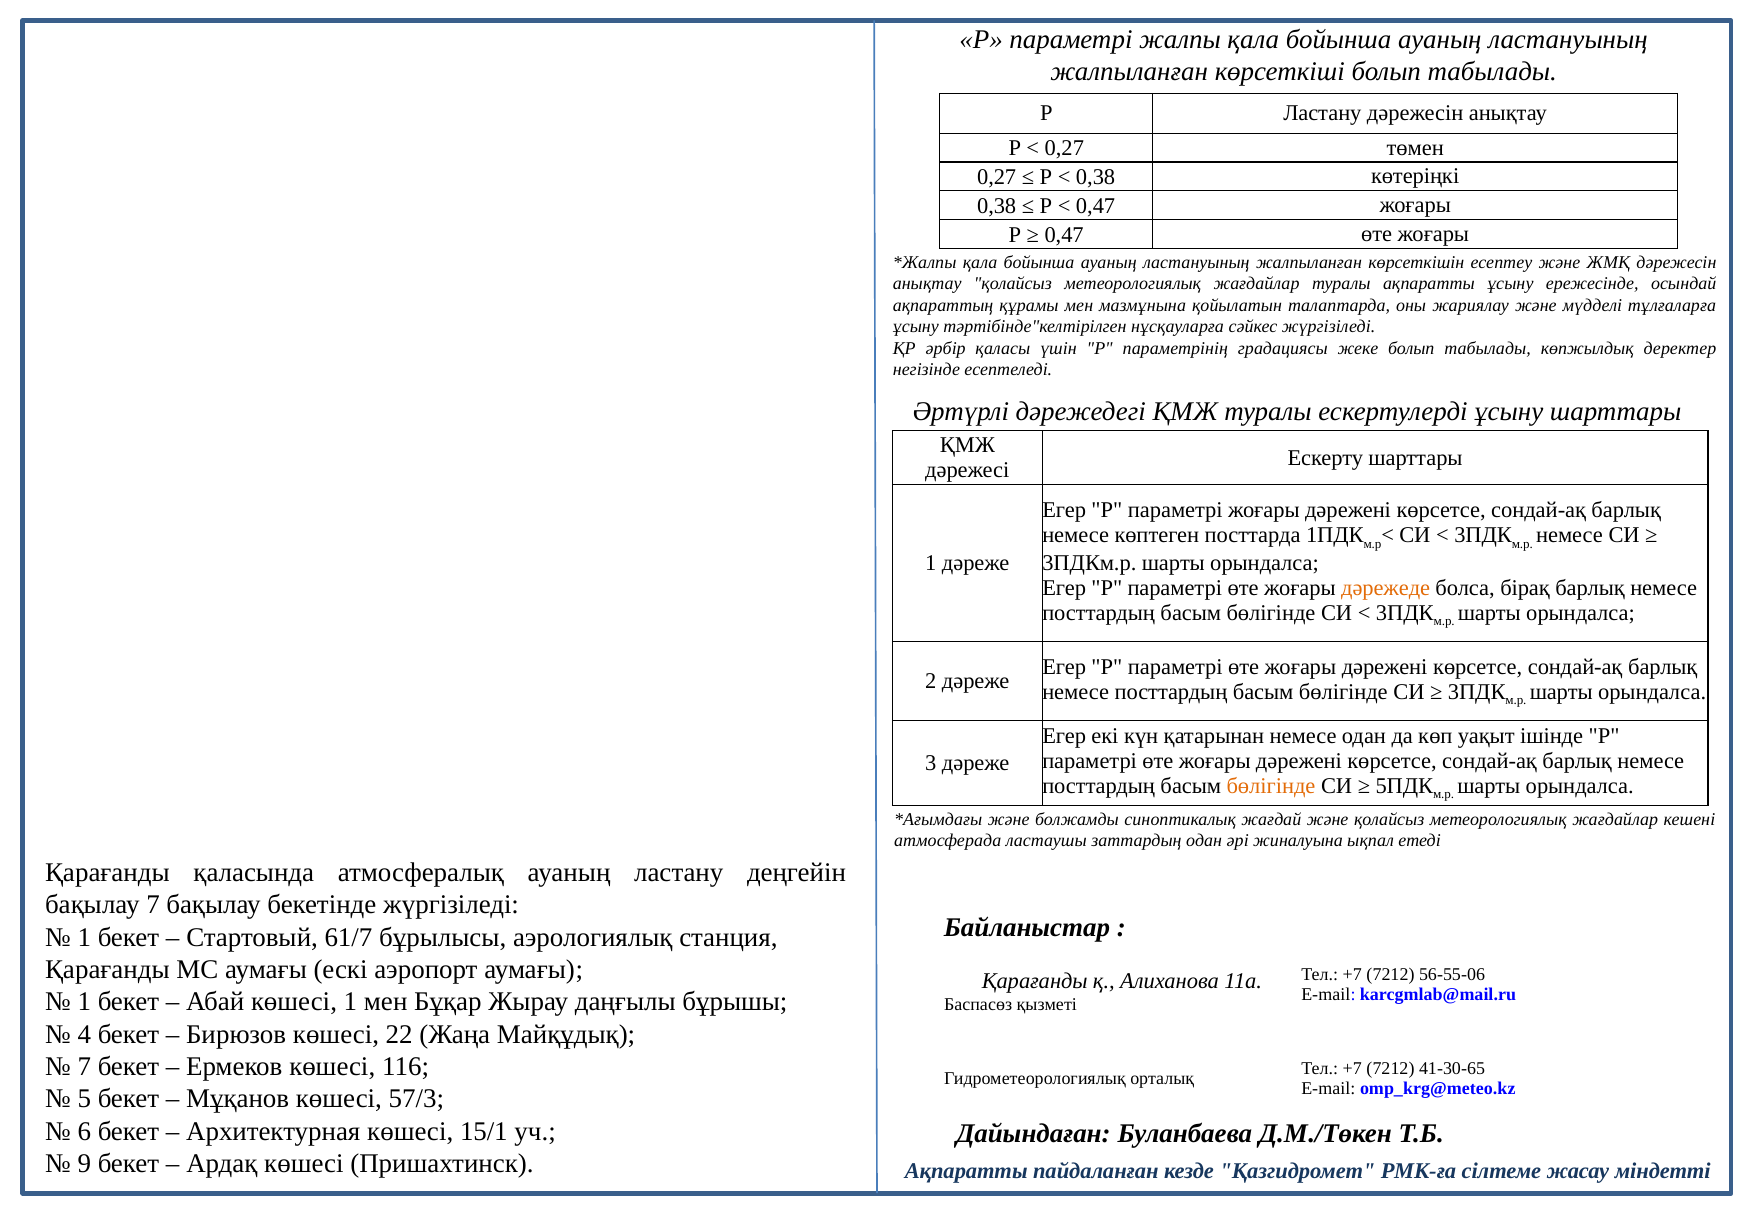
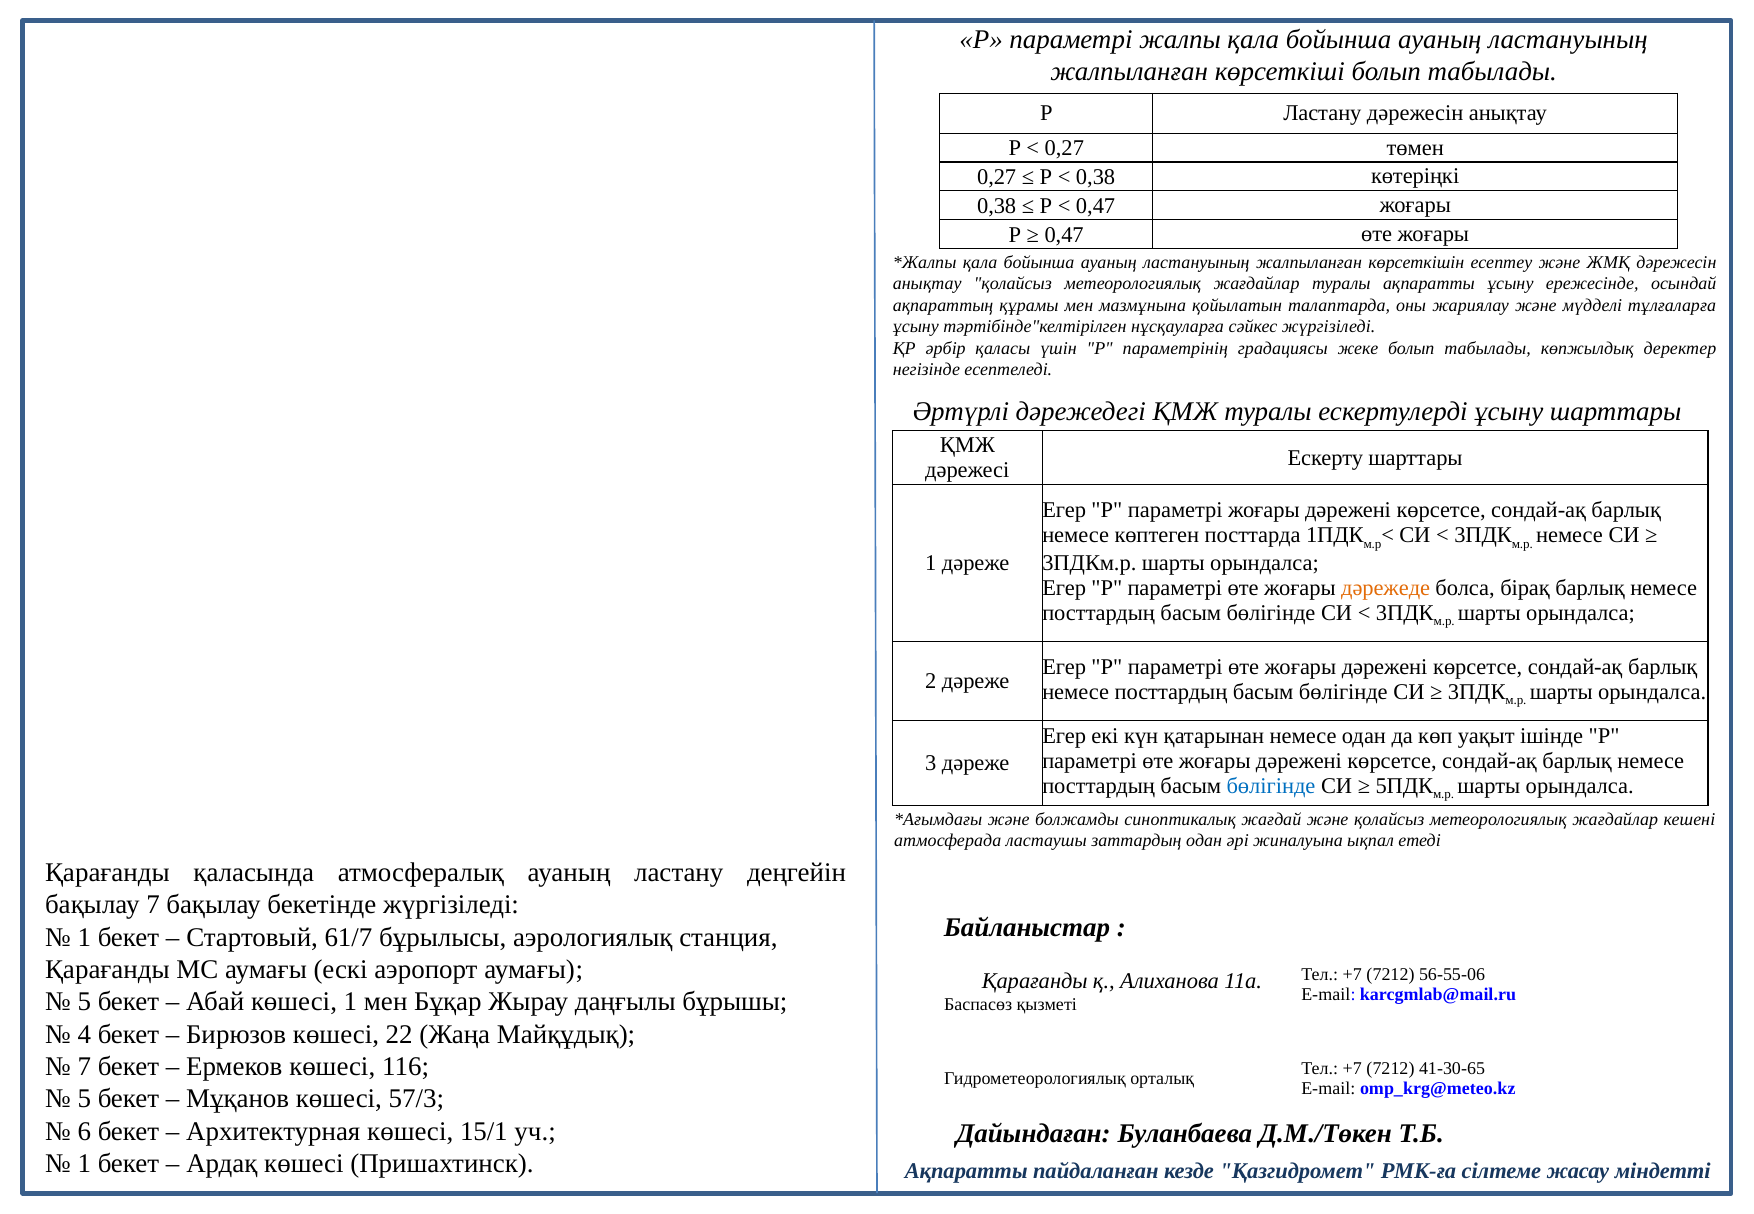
бөлігінде at (1271, 786) colour: orange -> blue
1 at (84, 1002): 1 -> 5
9 at (84, 1164): 9 -> 1
